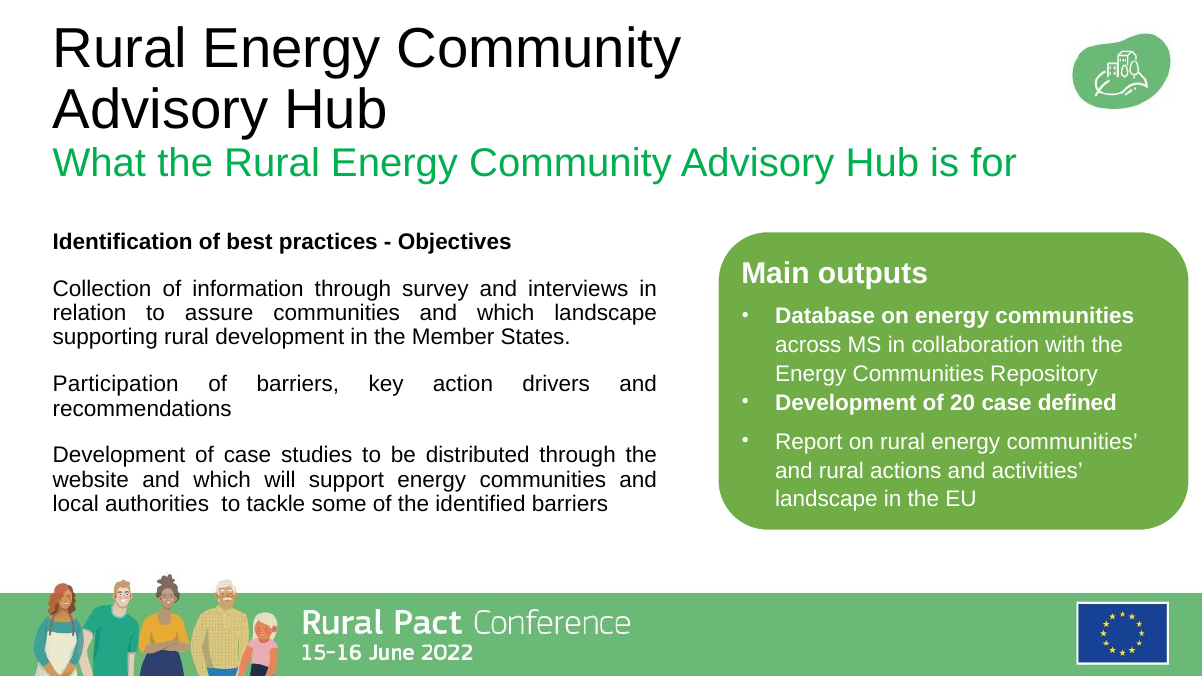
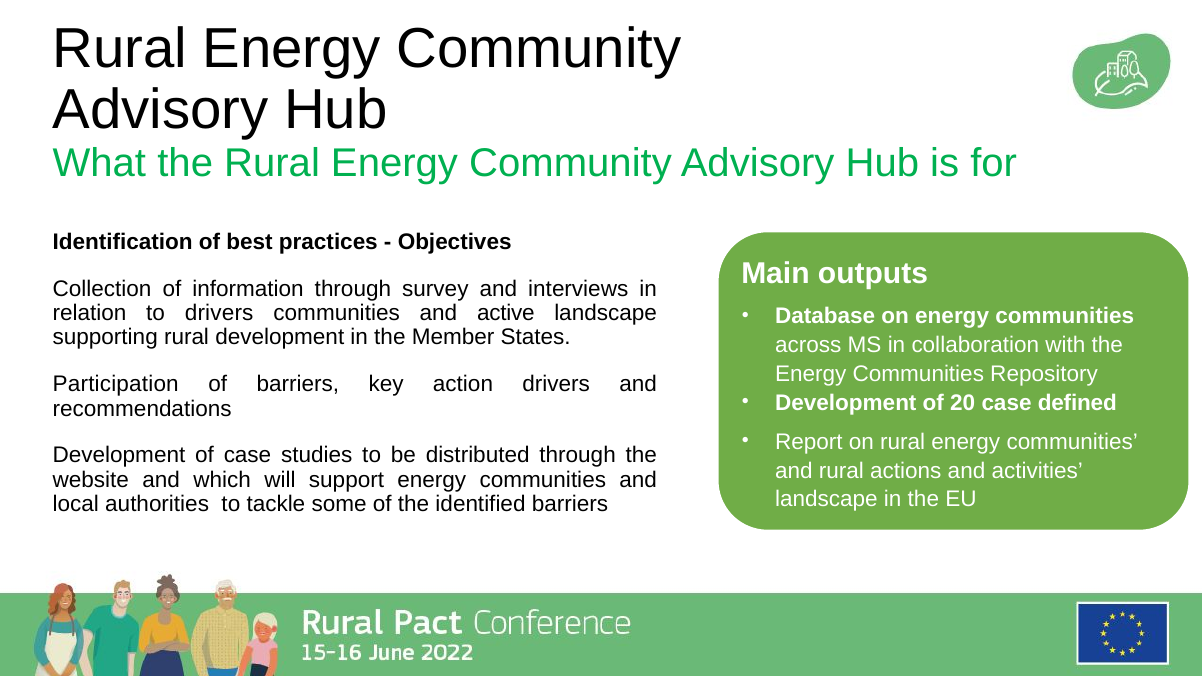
to assure: assure -> drivers
communities and which: which -> active
